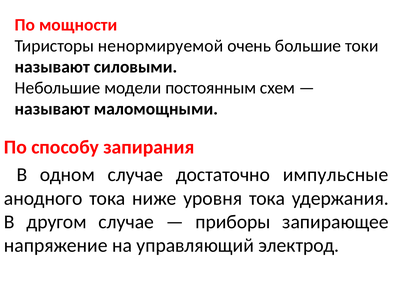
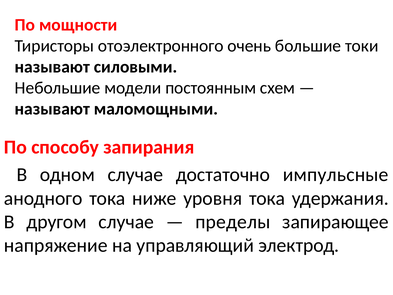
ненормируемой: ненормируемой -> отоэлектронного
приборы: приборы -> пределы
